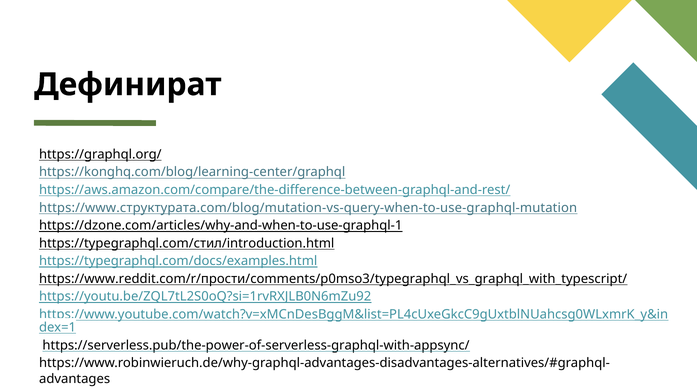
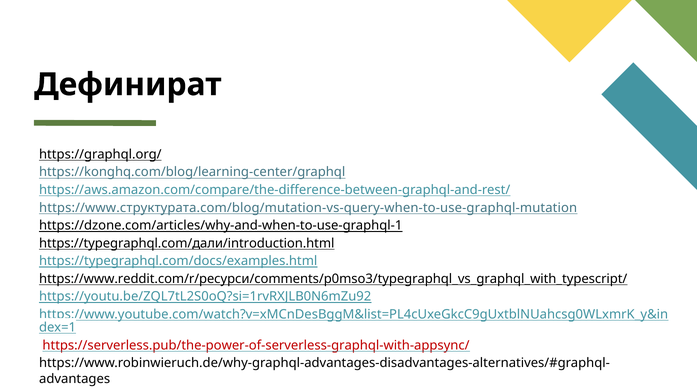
https://typegraphql.com/стил/introduction.html: https://typegraphql.com/стил/introduction.html -> https://typegraphql.com/дали/introduction.html
https://www.reddit.com/r/прости/comments/p0mso3/typegraphql_vs_graphql_with_typescript/: https://www.reddit.com/r/прости/comments/p0mso3/typegraphql_vs_graphql_with_typescript/ -> https://www.reddit.com/r/ресурси/comments/p0mso3/typegraphql_vs_graphql_with_typescript/
https://serverless.pub/the-power-of-serverless-graphql-with-appsync/ colour: black -> red
